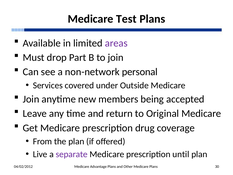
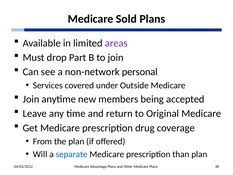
Test: Test -> Sold
Live: Live -> Will
separate colour: purple -> blue
until: until -> than
